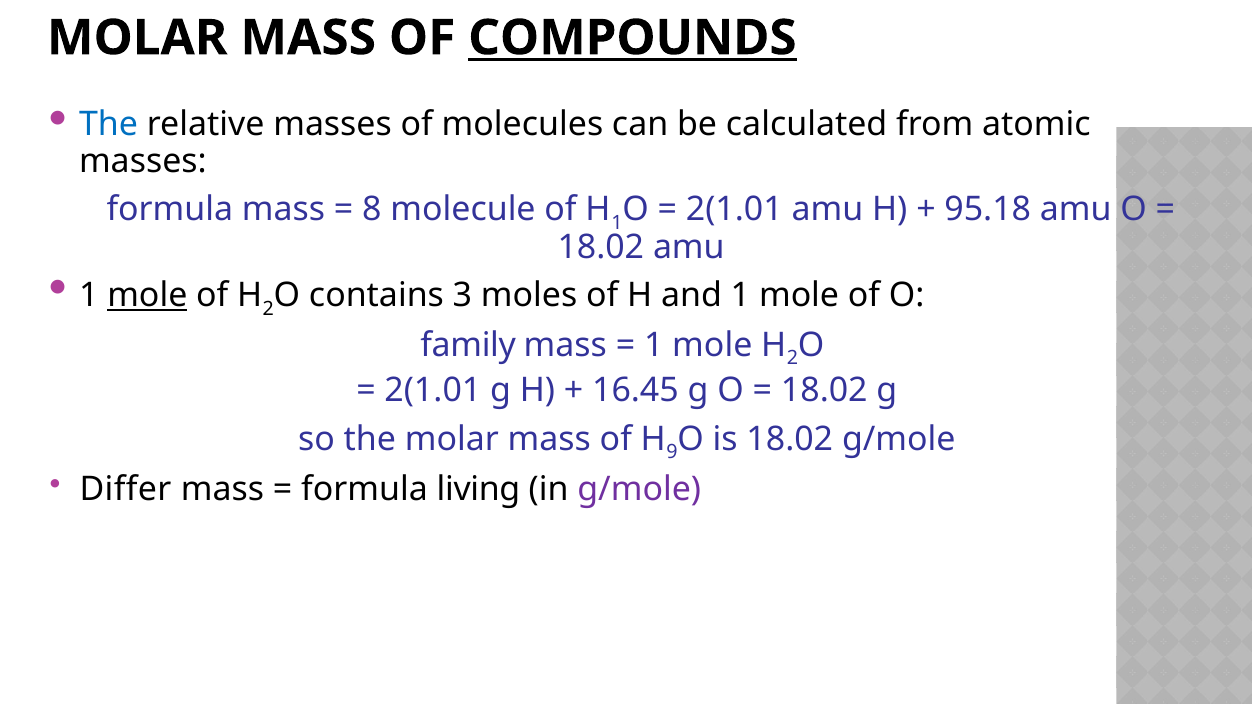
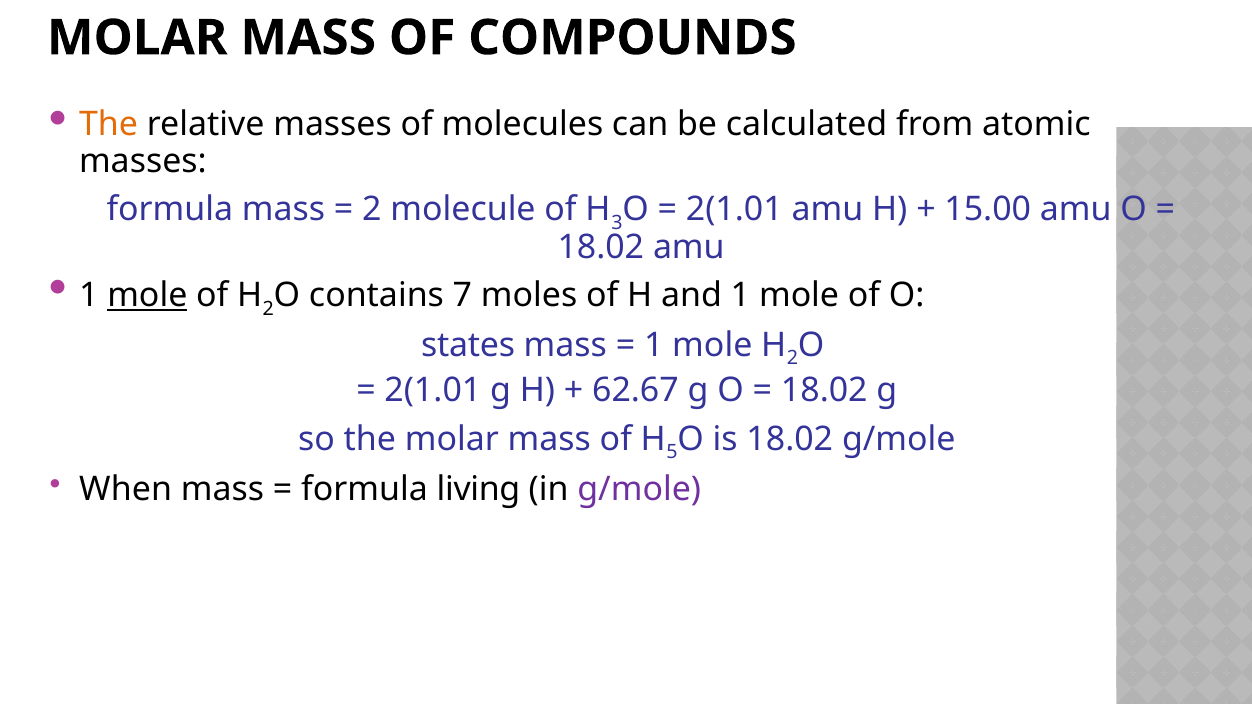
COMPOUNDS underline: present -> none
The at (109, 124) colour: blue -> orange
8 at (372, 210): 8 -> 2
H 1: 1 -> 3
95.18: 95.18 -> 15.00
3: 3 -> 7
family: family -> states
16.45: 16.45 -> 62.67
9: 9 -> 5
Differ: Differ -> When
